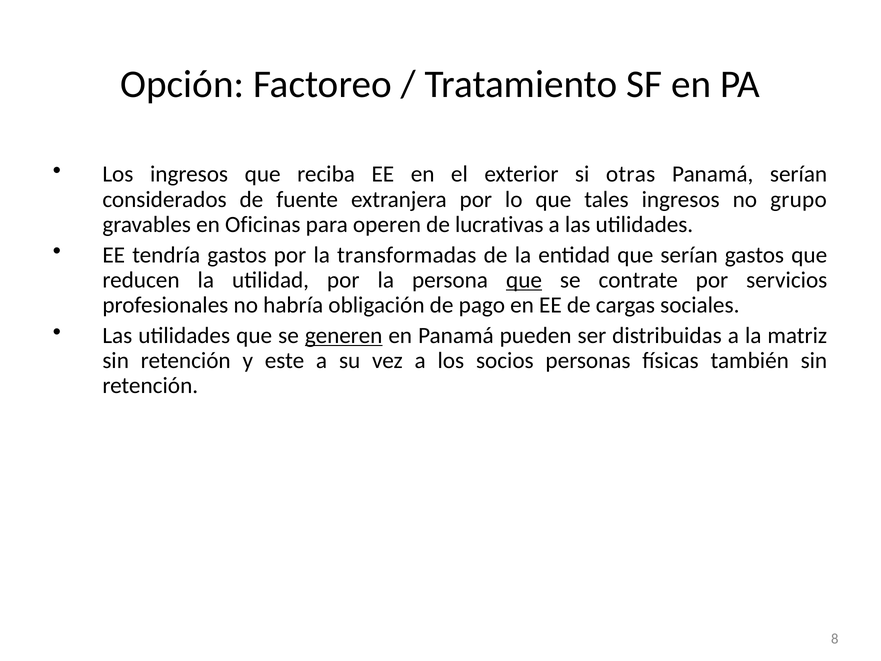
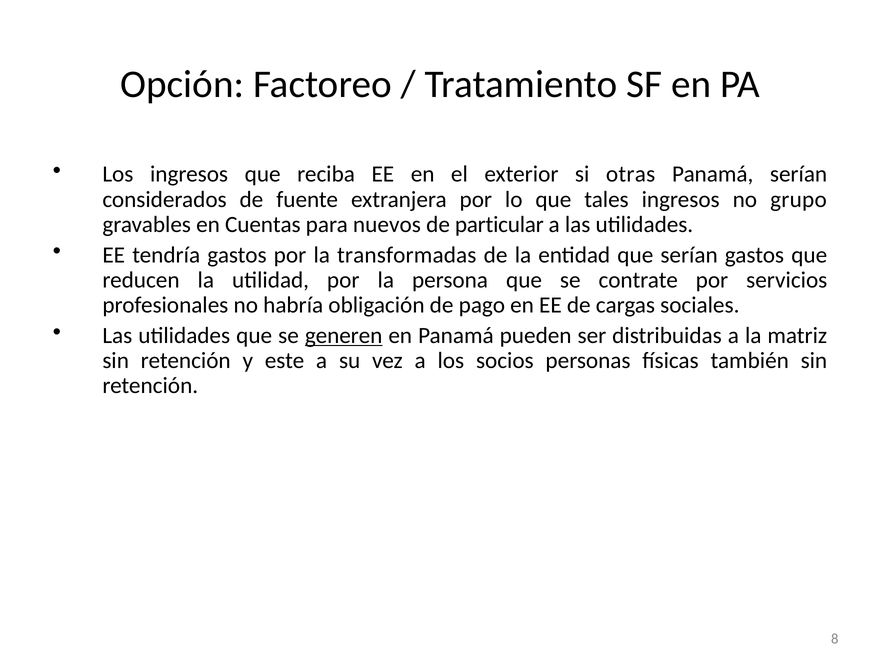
Oficinas: Oficinas -> Cuentas
operen: operen -> nuevos
lucrativas: lucrativas -> particular
que at (524, 280) underline: present -> none
